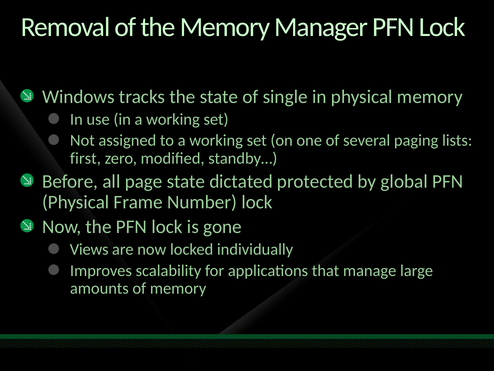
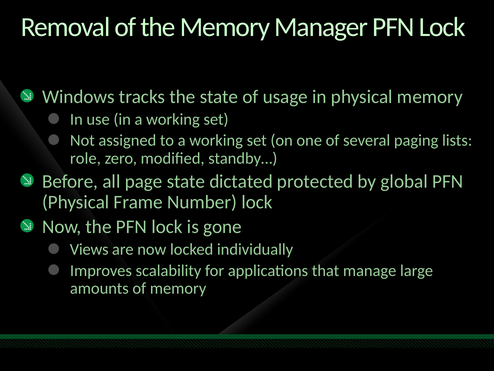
single: single -> usage
first: first -> role
